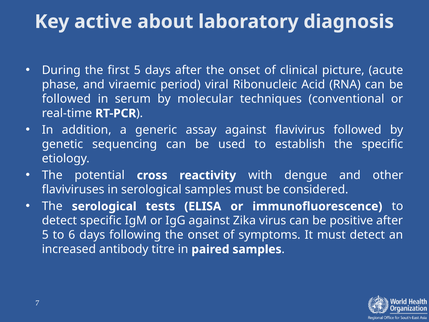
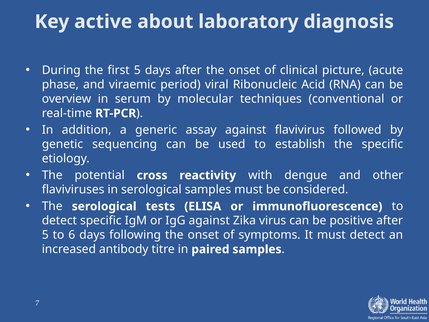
followed at (66, 99): followed -> overview
